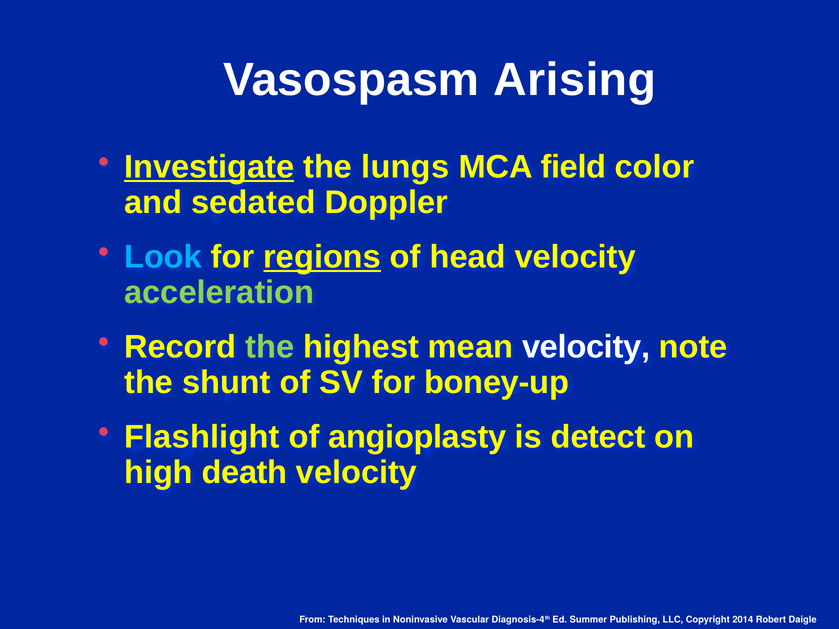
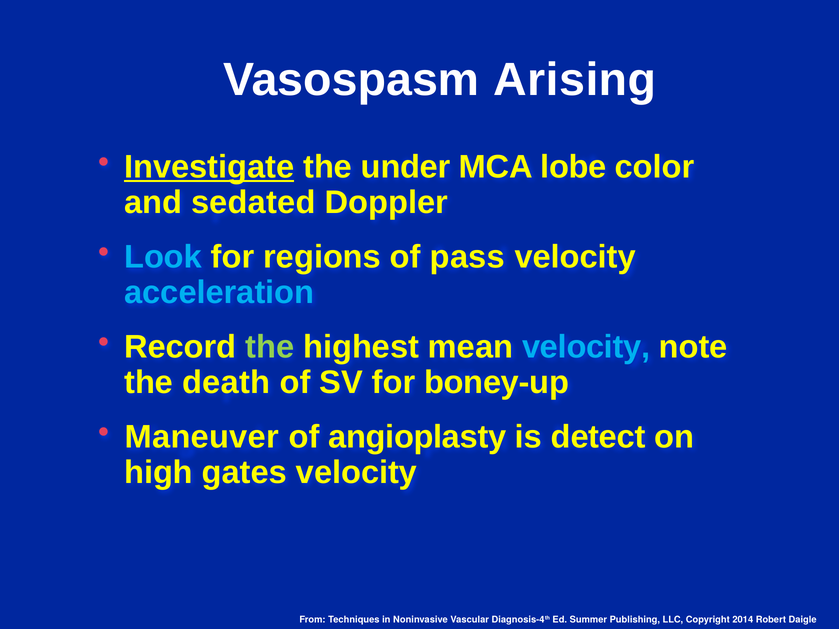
lungs: lungs -> under
field: field -> lobe
regions underline: present -> none
head: head -> pass
acceleration colour: light green -> light blue
velocity at (586, 347) colour: white -> light blue
shunt: shunt -> death
Flashlight: Flashlight -> Maneuver
death: death -> gates
